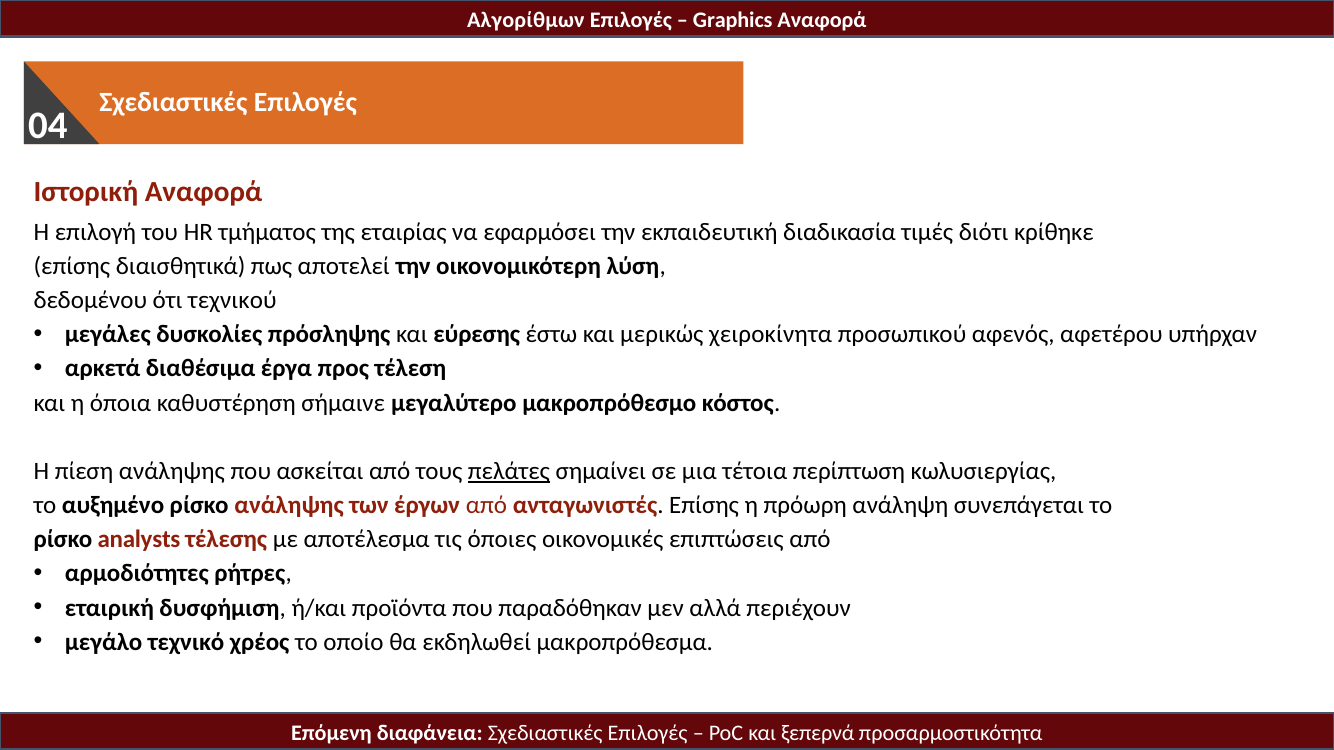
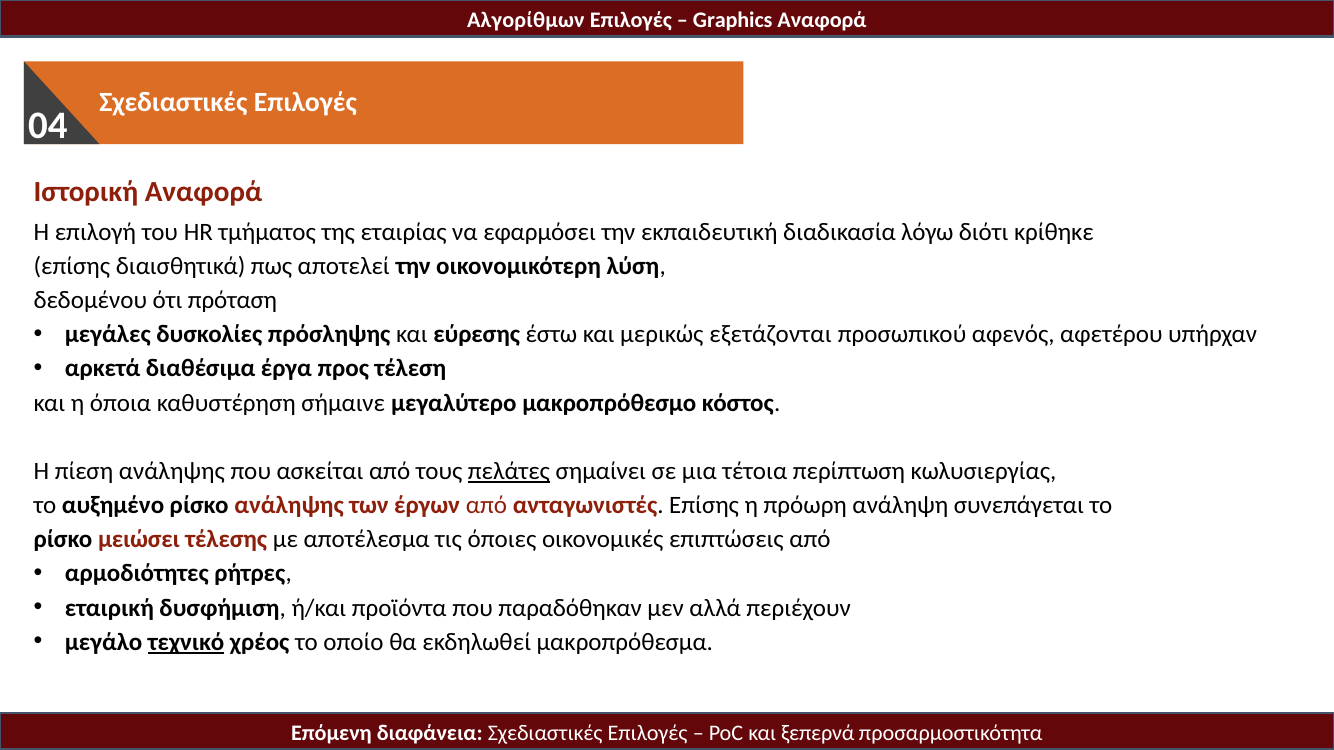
τιμές: τιμές -> λόγω
τεχνικού: τεχνικού -> πρόταση
χειροκίνητα: χειροκίνητα -> εξετάζονται
analysts: analysts -> μειώσει
τεχνικό underline: none -> present
